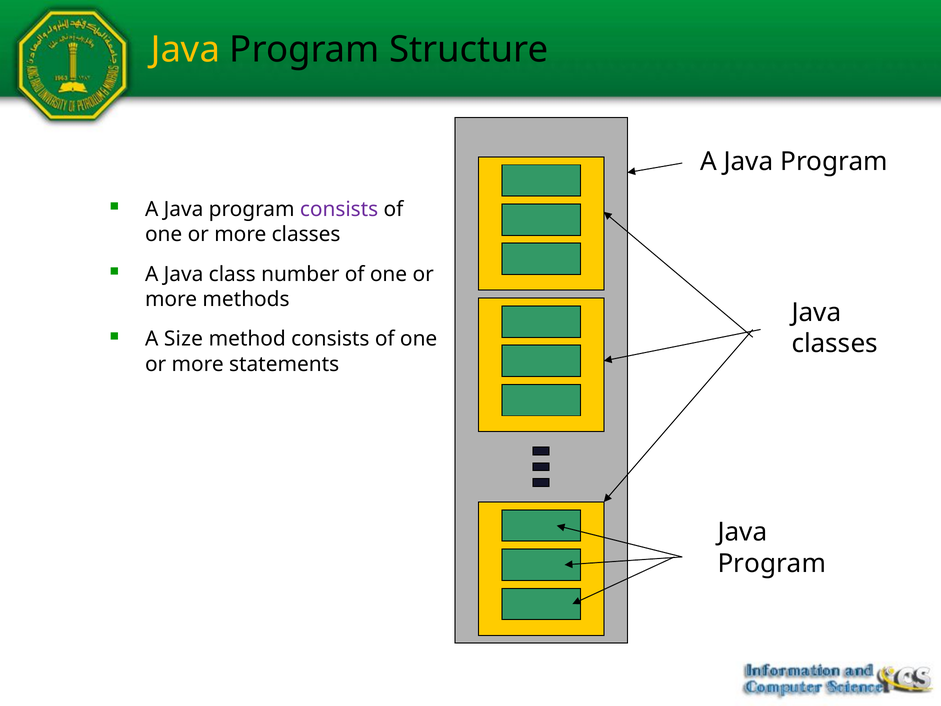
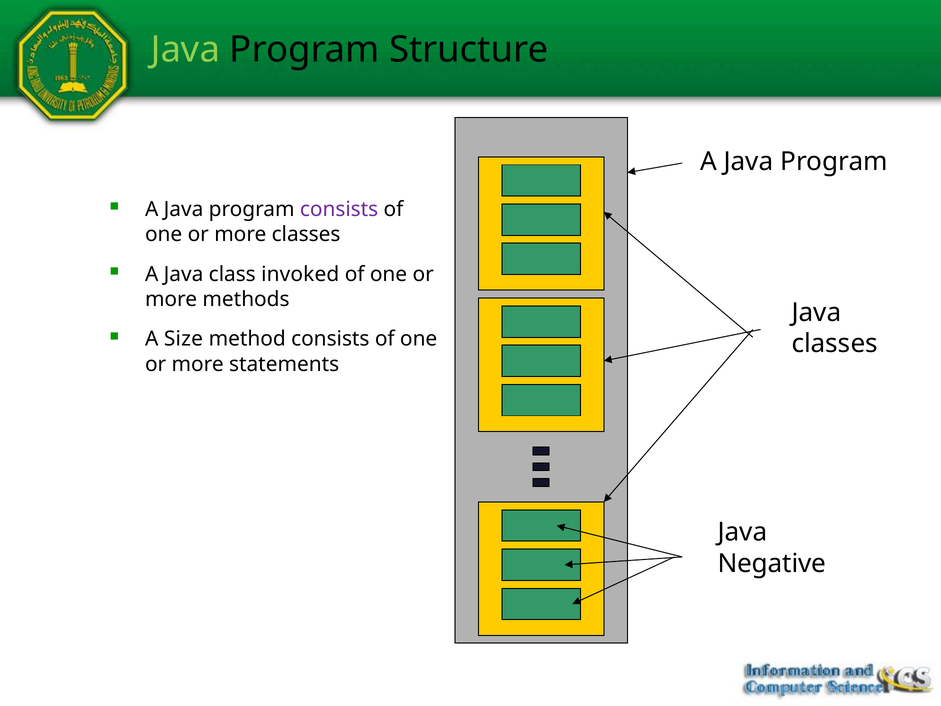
Java at (185, 50) colour: yellow -> light green
number: number -> invoked
Program at (772, 563): Program -> Negative
